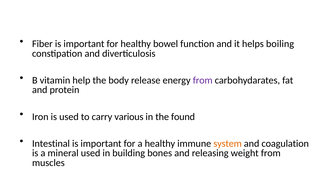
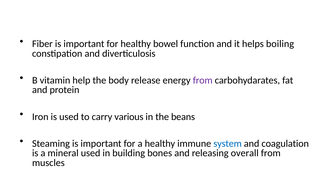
found: found -> beans
Intestinal: Intestinal -> Steaming
system colour: orange -> blue
weight: weight -> overall
